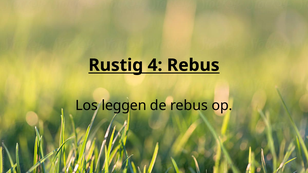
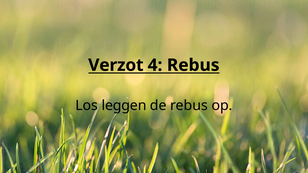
Rustig: Rustig -> Verzot
